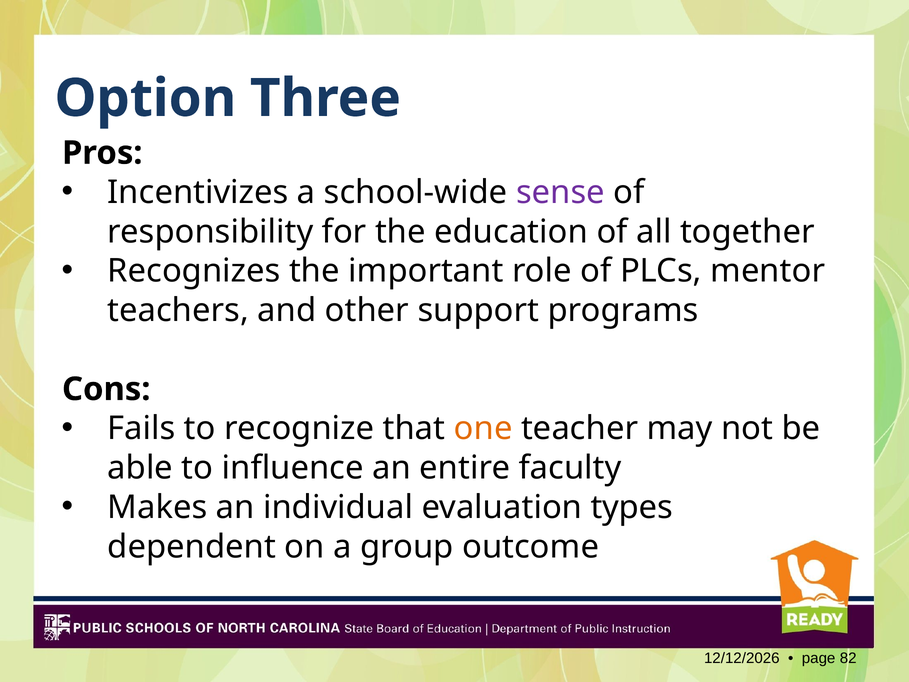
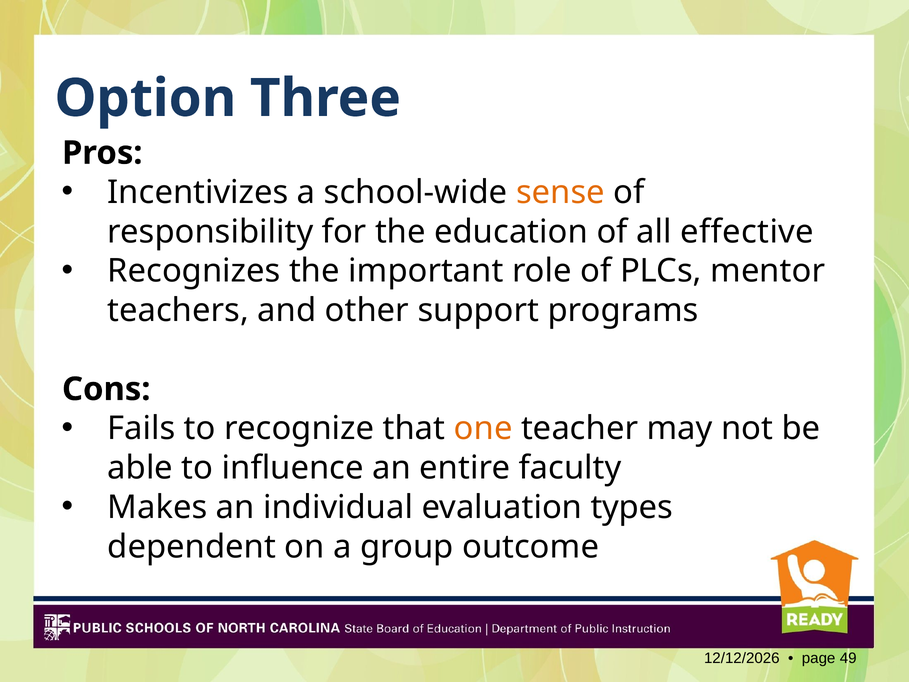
sense colour: purple -> orange
together: together -> effective
82: 82 -> 49
